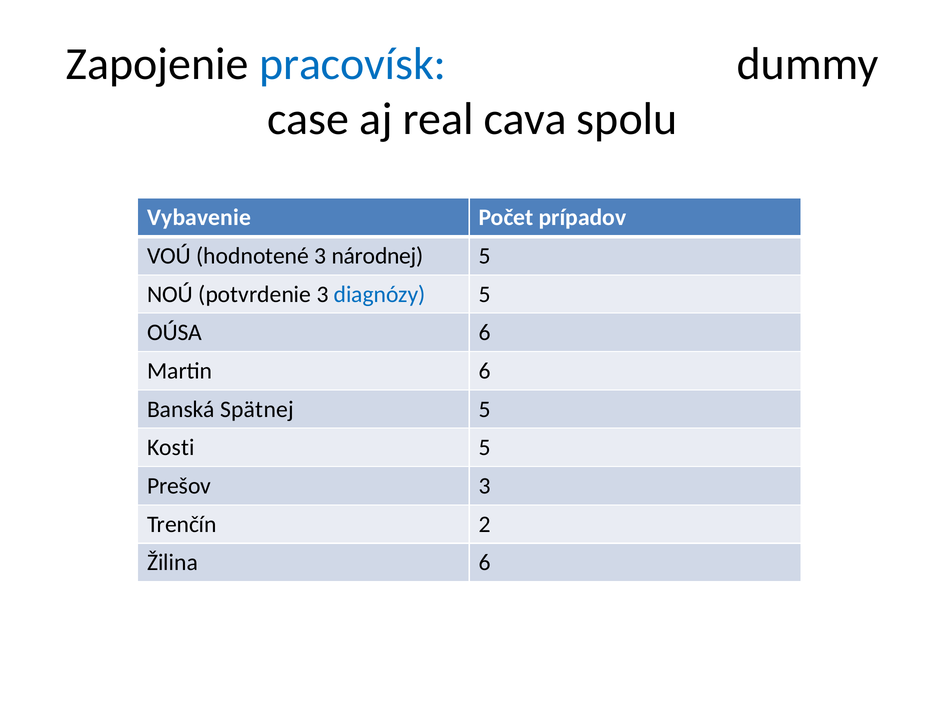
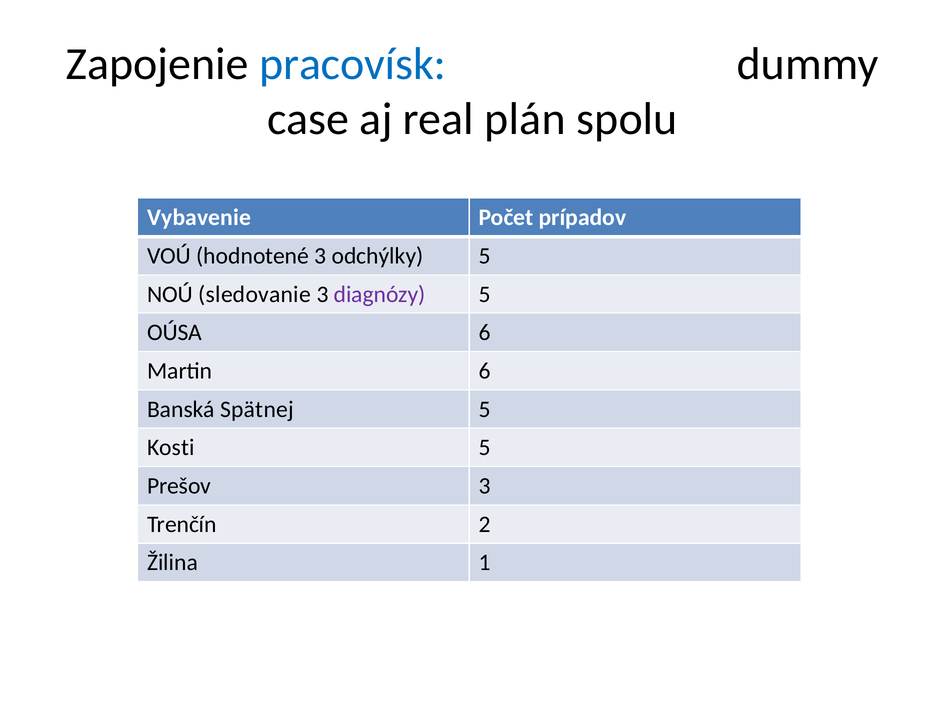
cava: cava -> plán
národnej: národnej -> odchýlky
potvrdenie: potvrdenie -> sledovanie
diagnózy colour: blue -> purple
Žilina 6: 6 -> 1
